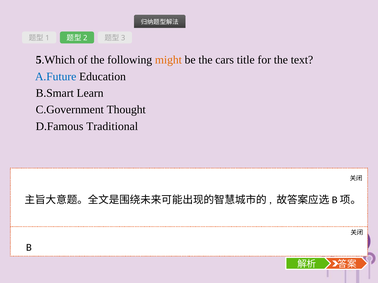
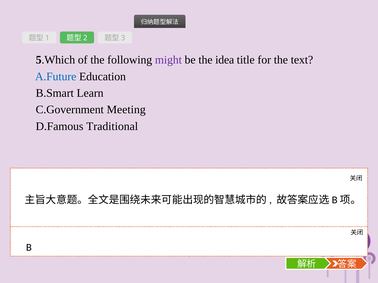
might colour: orange -> purple
cars: cars -> idea
Thought: Thought -> Meeting
